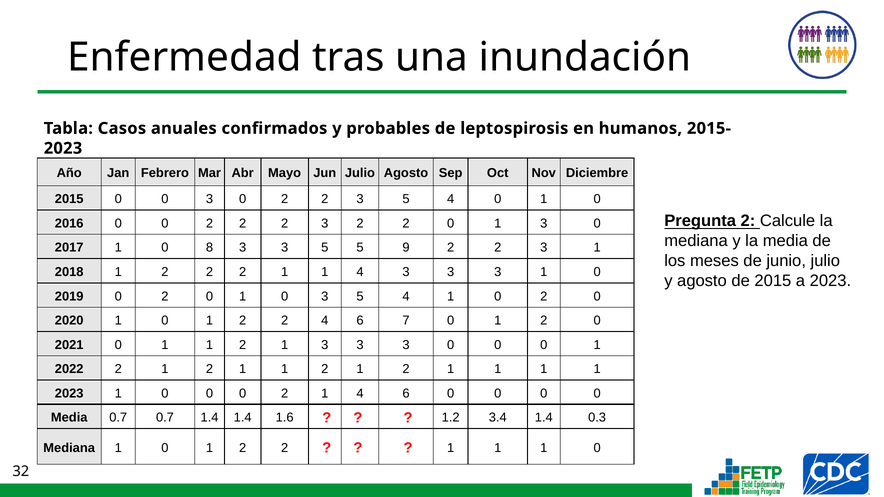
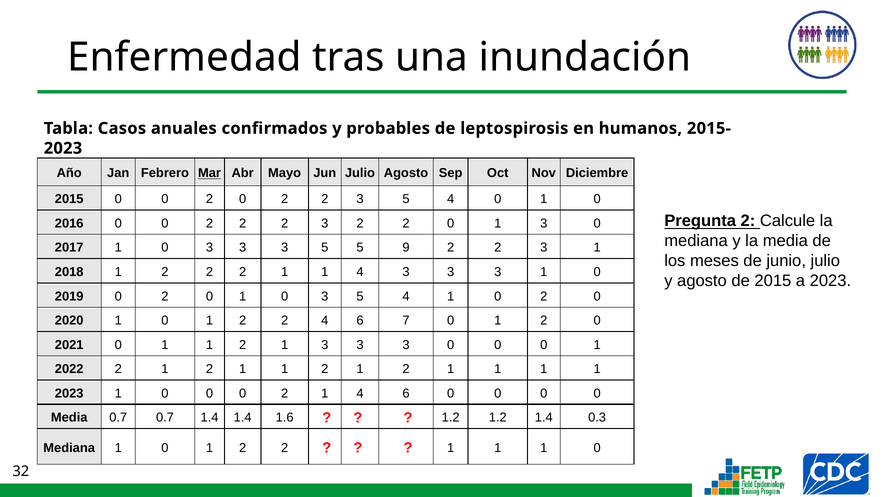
Mar underline: none -> present
2015 0 0 3: 3 -> 2
2017 1 0 8: 8 -> 3
1.2 3.4: 3.4 -> 1.2
